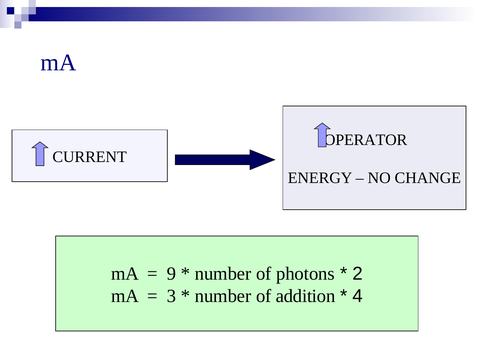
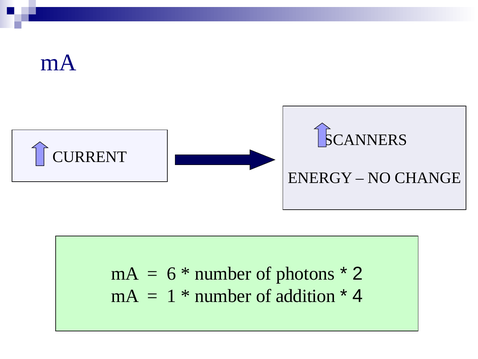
OPERATOR: OPERATOR -> SCANNERS
9: 9 -> 6
3: 3 -> 1
